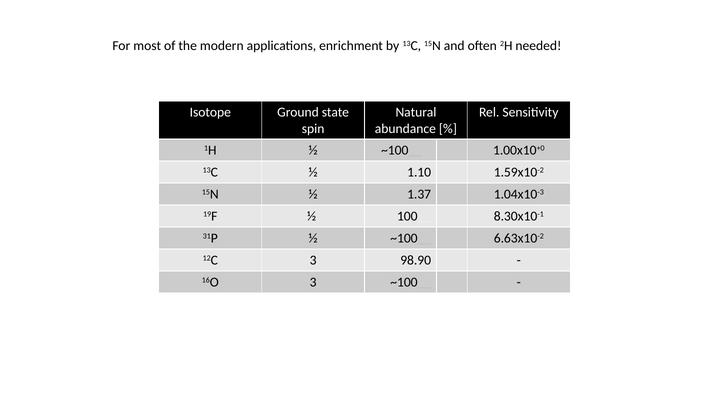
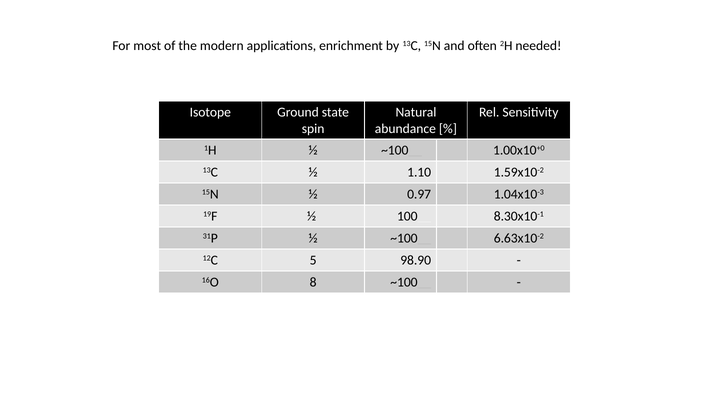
1.37: 1.37 -> 0.97
12C 3: 3 -> 5
16O 3: 3 -> 8
